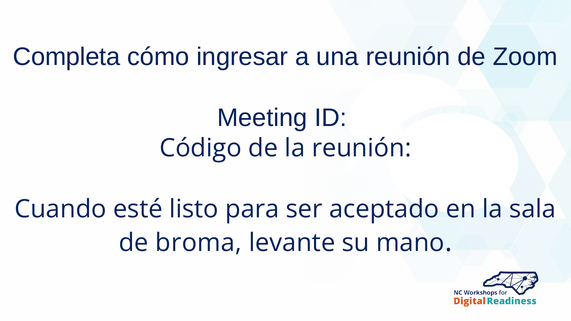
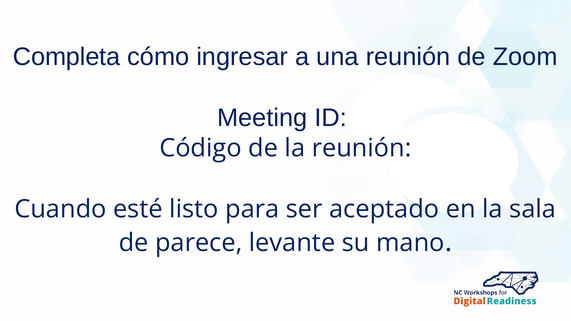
broma: broma -> parece
